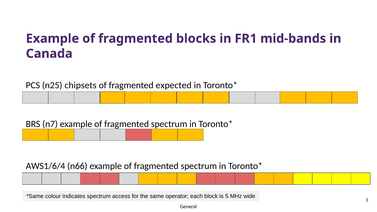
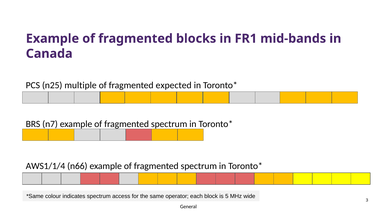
chipsets: chipsets -> multiple
AWS1/6/4: AWS1/6/4 -> AWS1/1/4
